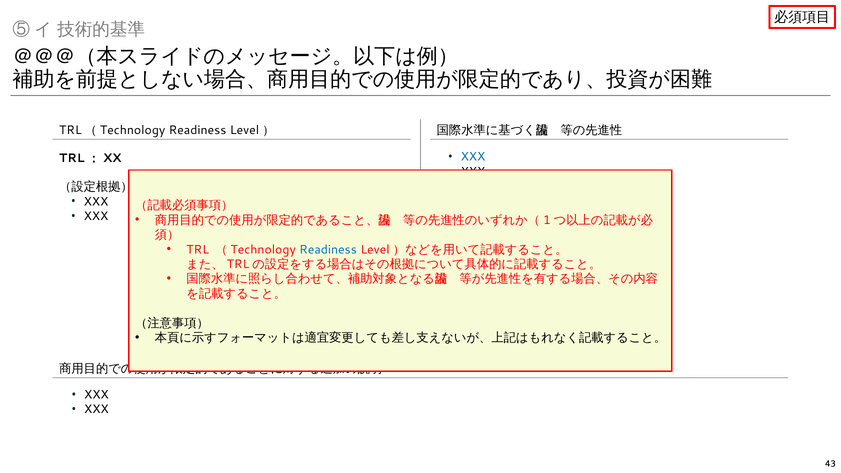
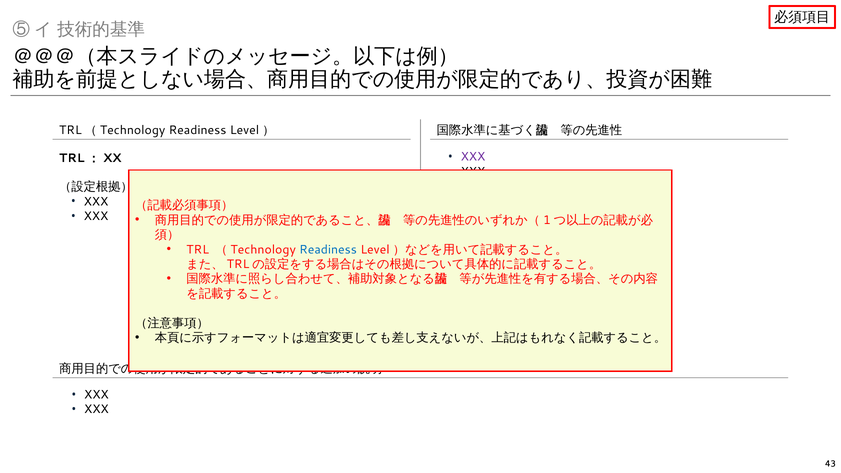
XXX at (473, 157) colour: blue -> purple
